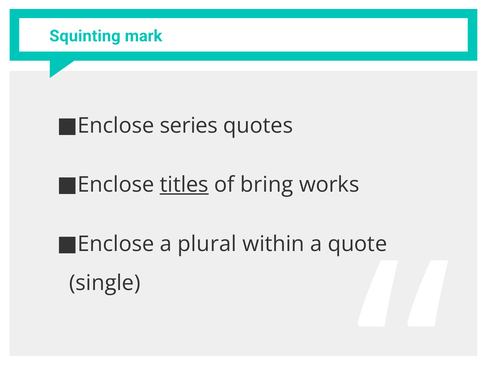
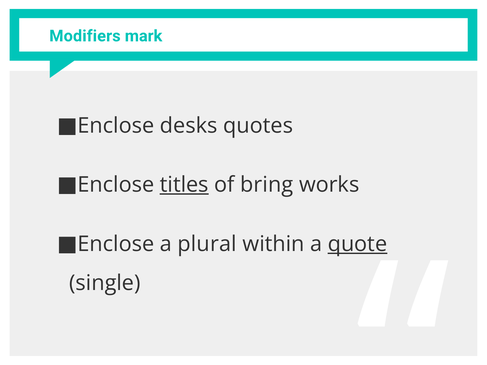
Squinting: Squinting -> Modifiers
series: series -> desks
quote underline: none -> present
